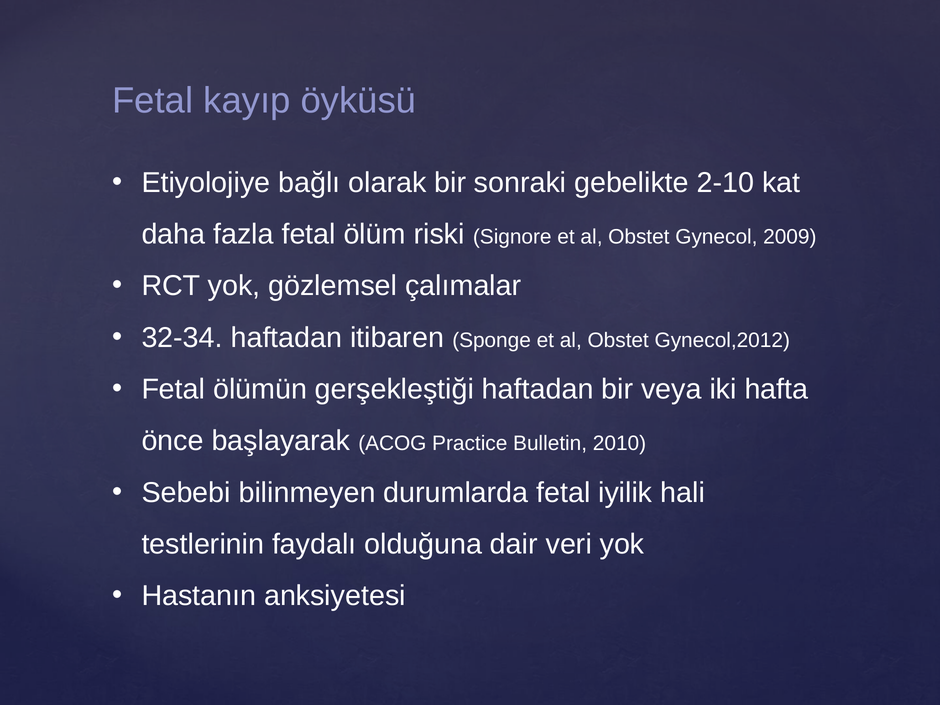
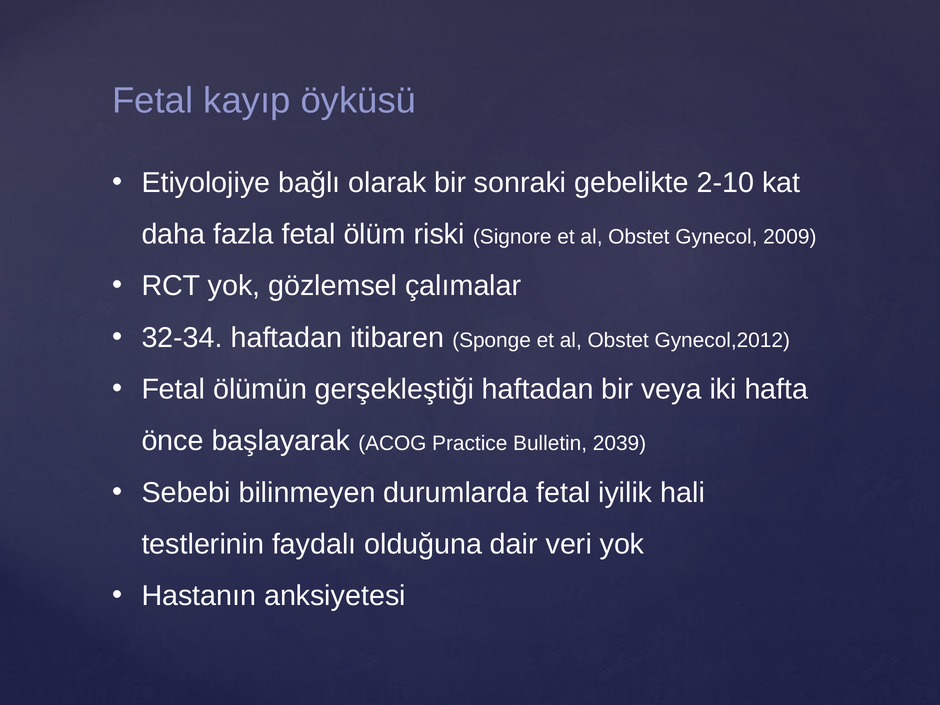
2010: 2010 -> 2039
